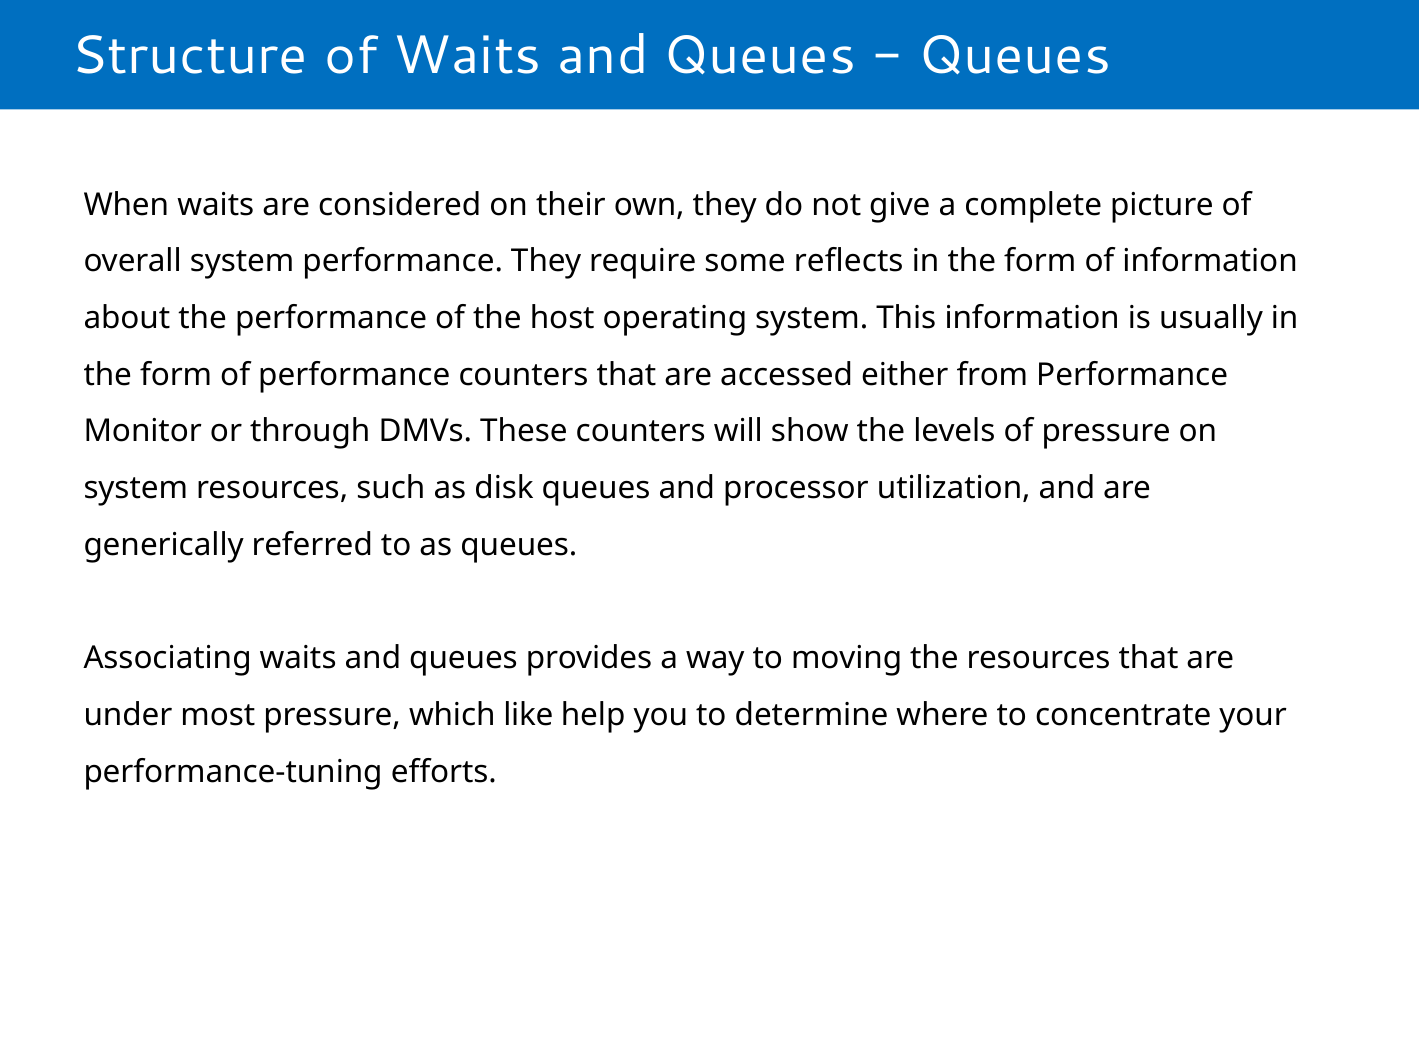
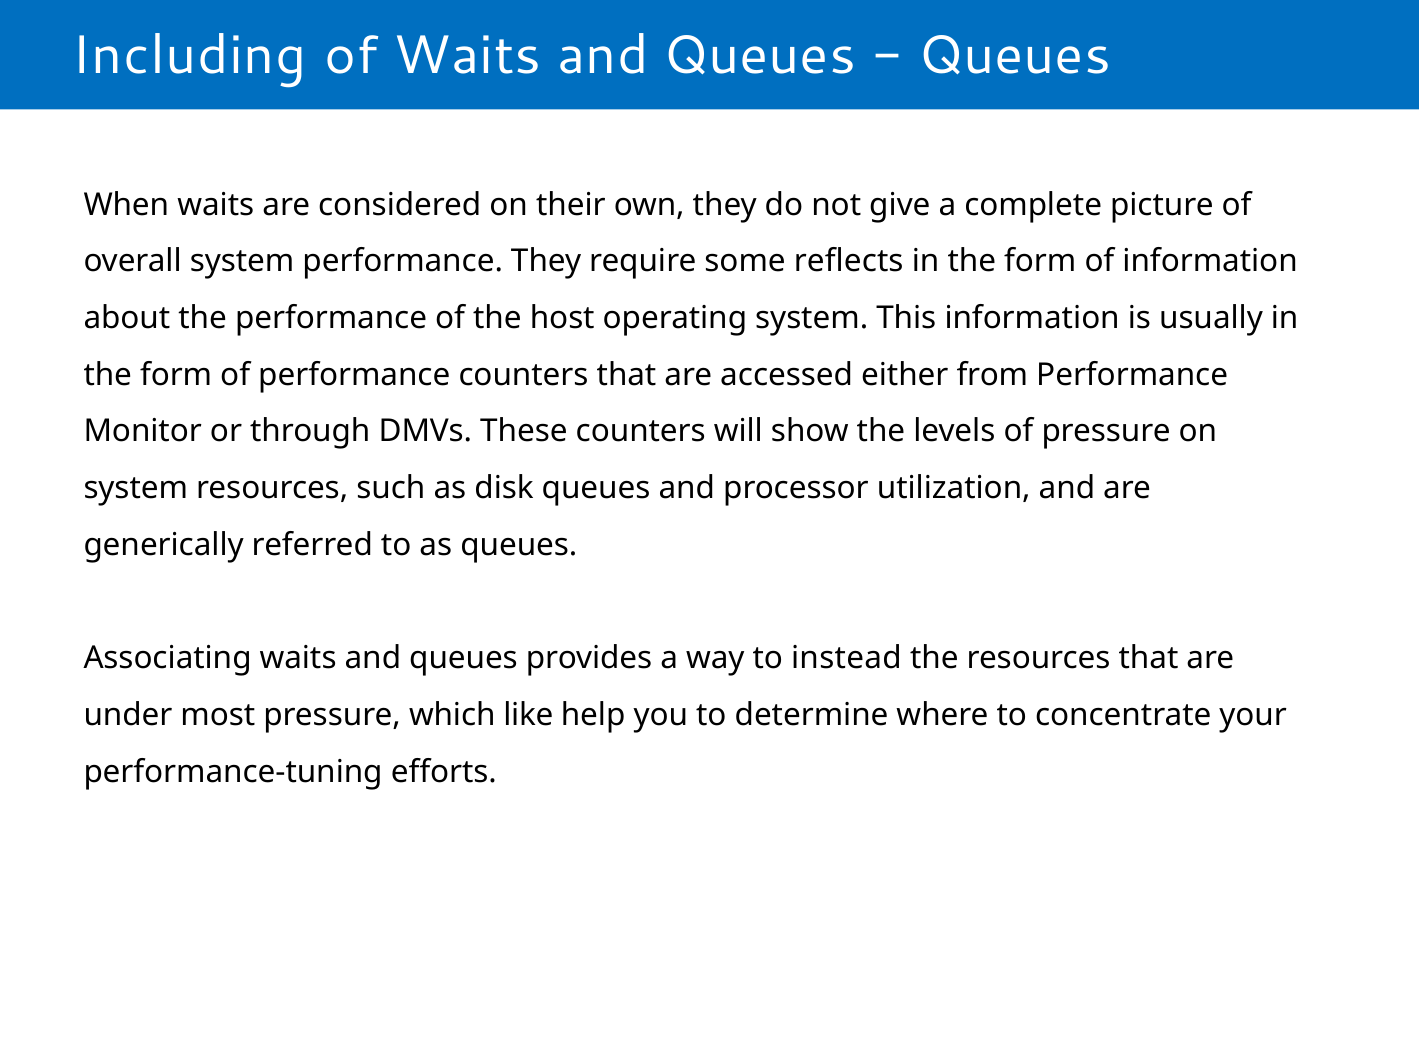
Structure: Structure -> Including
moving: moving -> instead
